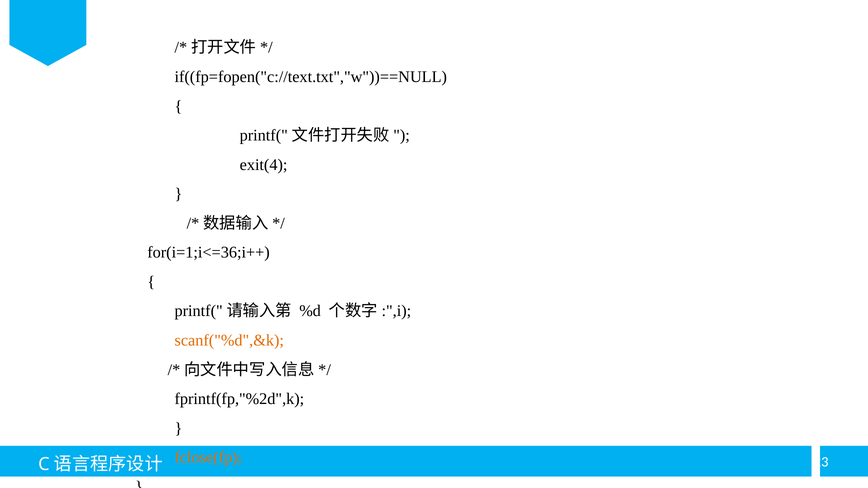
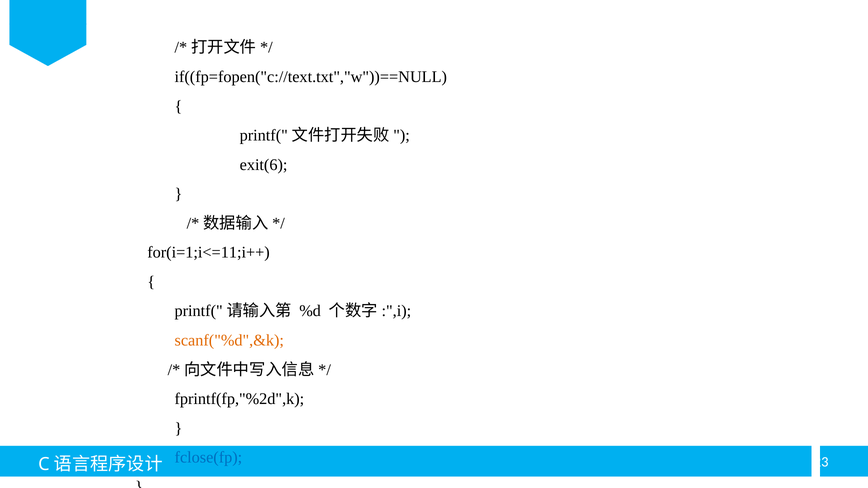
exit(4: exit(4 -> exit(6
for(i=1;i<=36;i++: for(i=1;i<=36;i++ -> for(i=1;i<=11;i++
fclose(fp colour: orange -> blue
